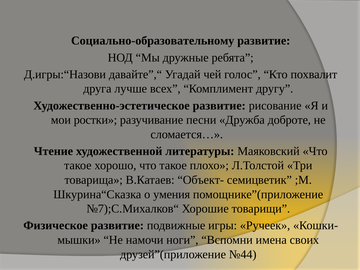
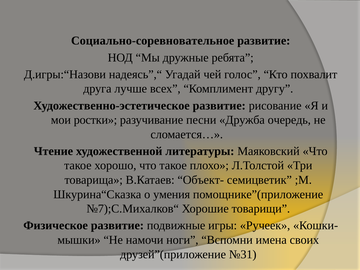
Социально-образовательному: Социально-образовательному -> Социально-соревновательное
давайте”,“: давайте”,“ -> надеясь”,“
доброте: доброте -> очередь
№44: №44 -> №31
